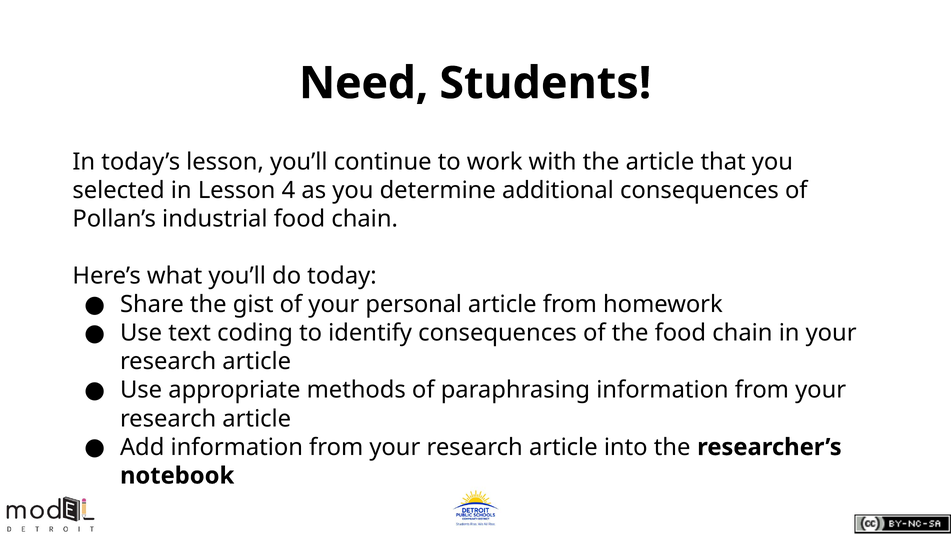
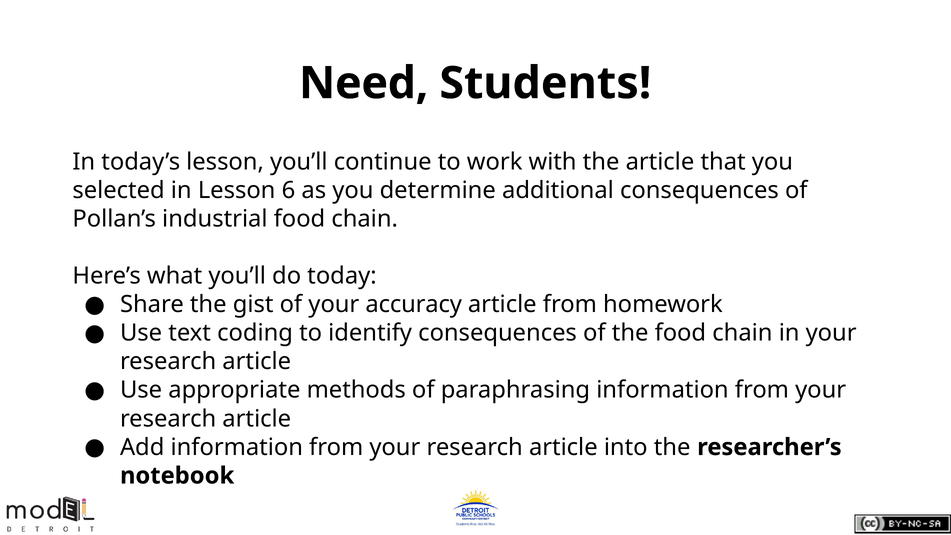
4: 4 -> 6
personal: personal -> accuracy
